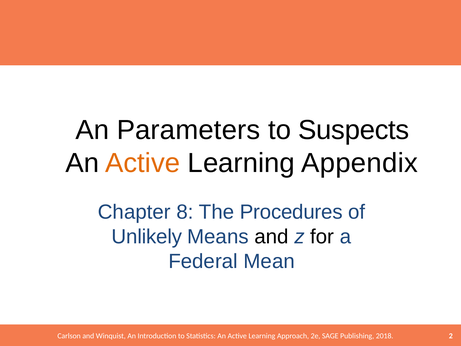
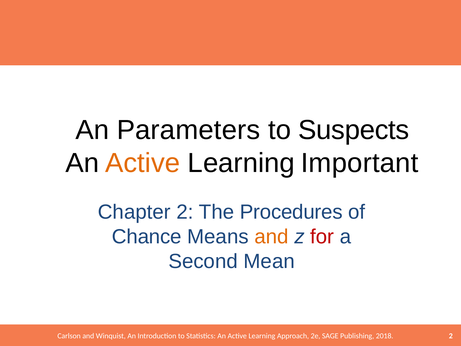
Appendix: Appendix -> Important
Chapter 8: 8 -> 2
Unlikely: Unlikely -> Chance
and at (272, 237) colour: black -> orange
for colour: black -> red
Federal: Federal -> Second
